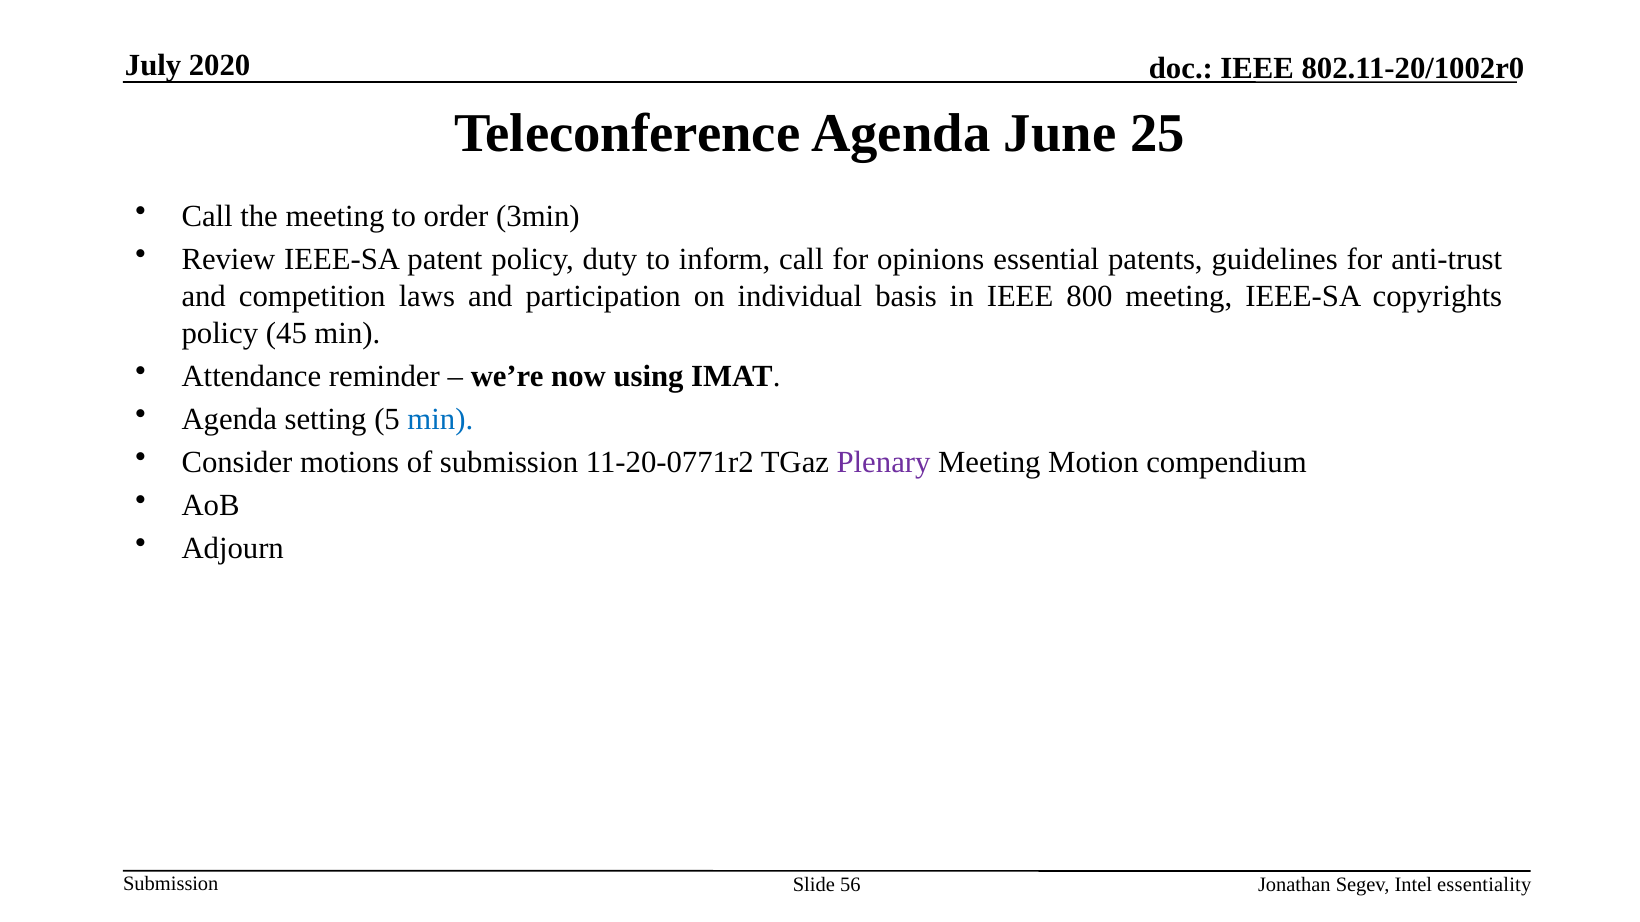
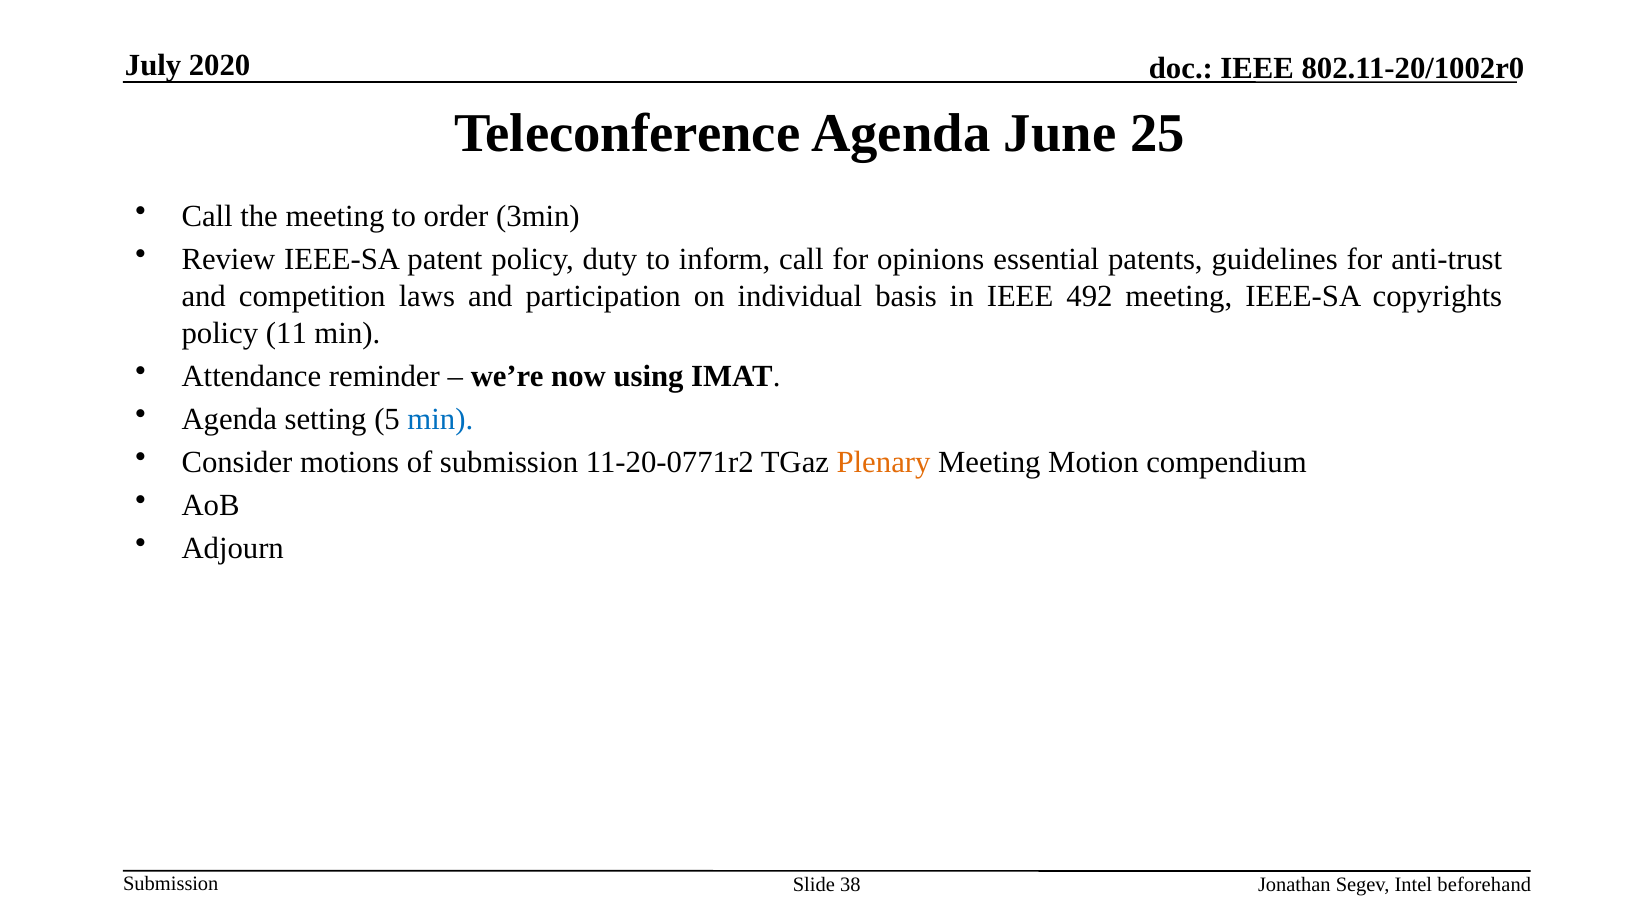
800: 800 -> 492
45: 45 -> 11
Plenary colour: purple -> orange
56: 56 -> 38
essentiality: essentiality -> beforehand
